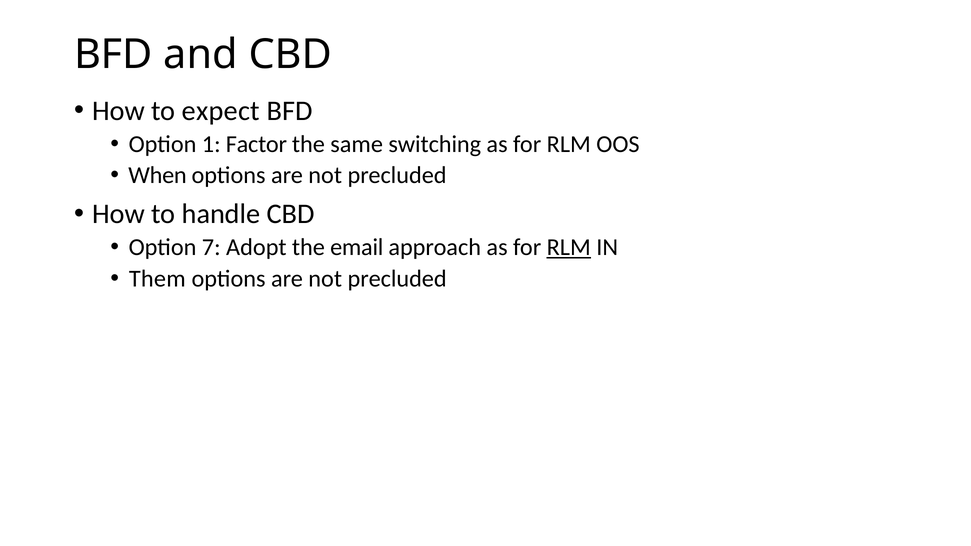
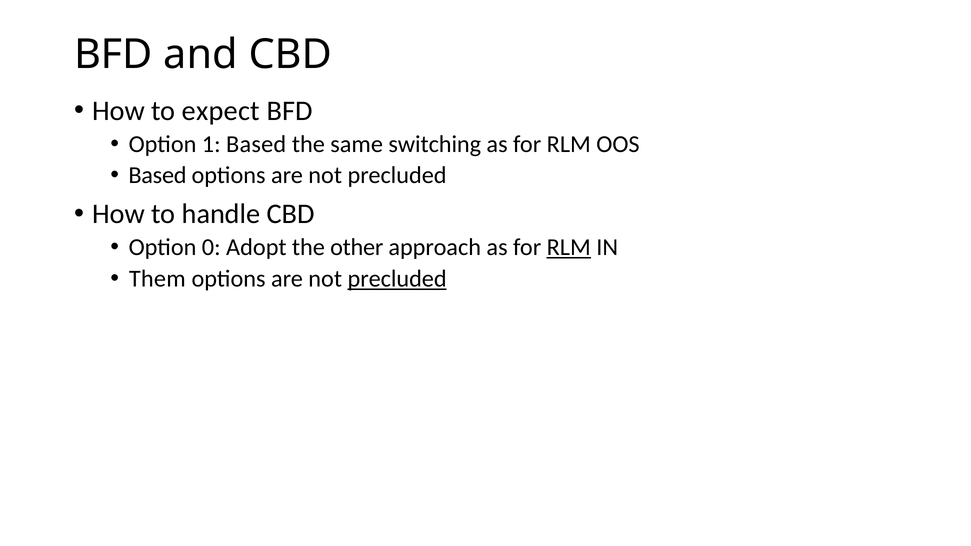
1 Factor: Factor -> Based
When at (157, 175): When -> Based
7: 7 -> 0
email: email -> other
precluded at (397, 279) underline: none -> present
